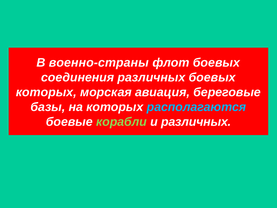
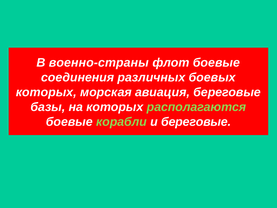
флот боевых: боевых -> боевые
располагаются colour: light blue -> light green
и различных: различных -> береговые
